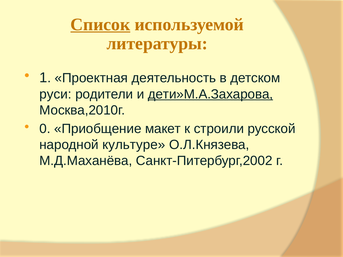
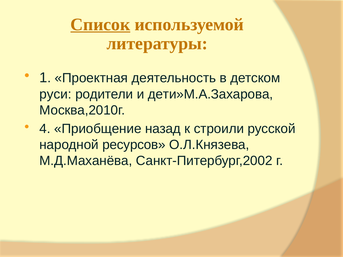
дети»М.А.Захарова underline: present -> none
0: 0 -> 4
макет: макет -> назад
культуре: культуре -> ресурсов
